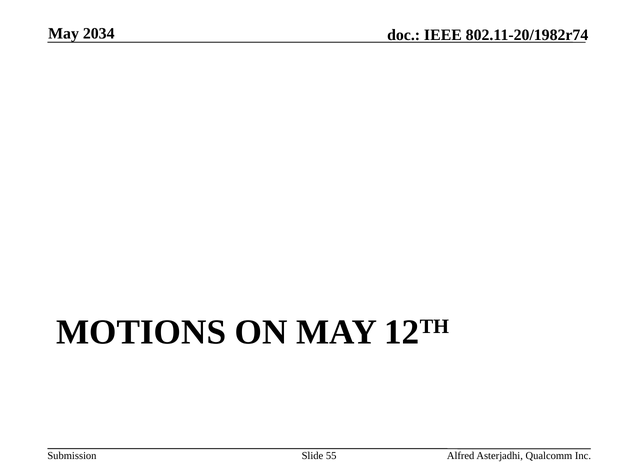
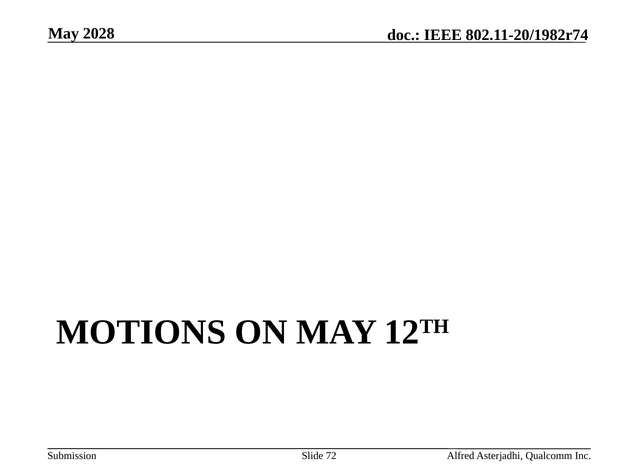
2034: 2034 -> 2028
55: 55 -> 72
